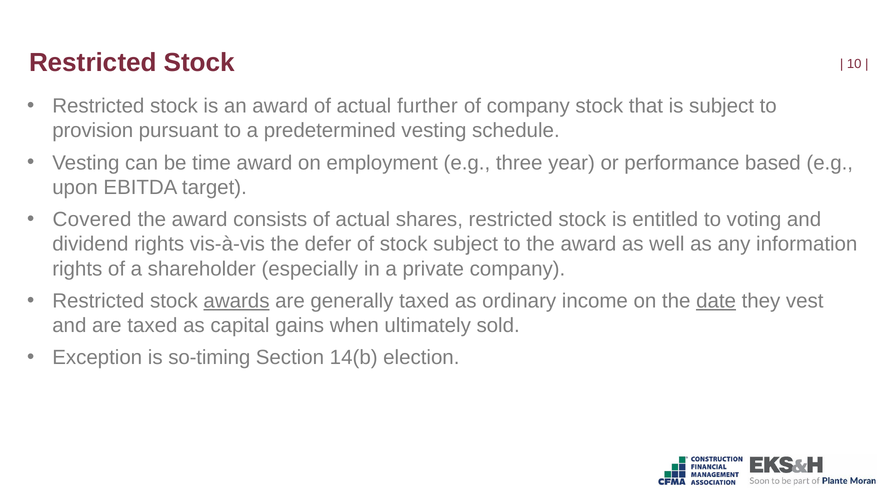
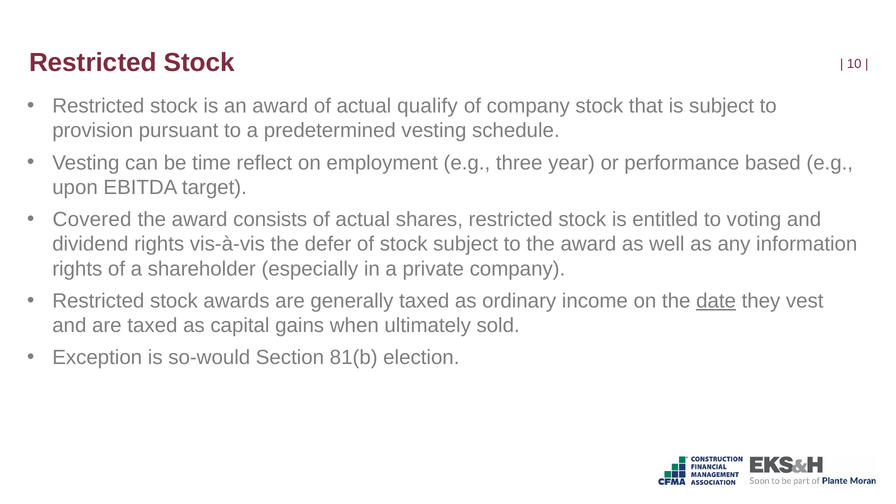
further: further -> qualify
time award: award -> reflect
awards underline: present -> none
so-timing: so-timing -> so-would
14(b: 14(b -> 81(b
